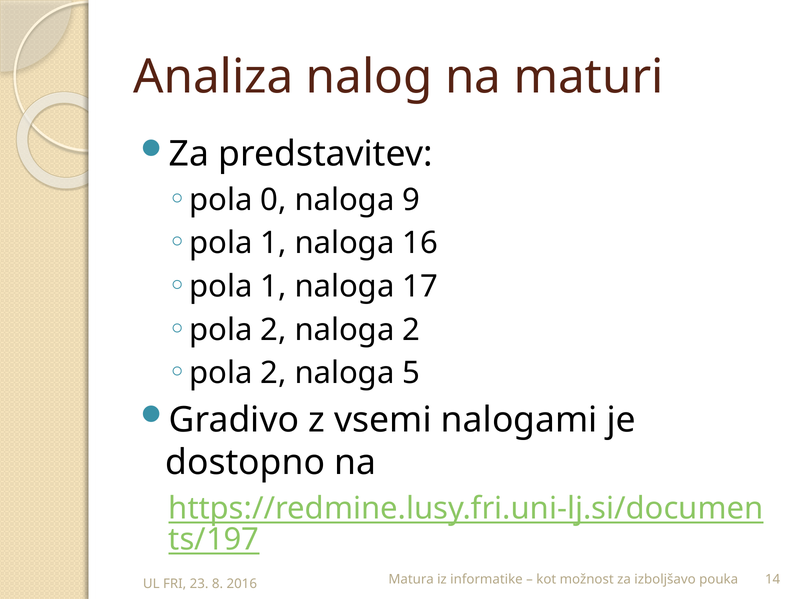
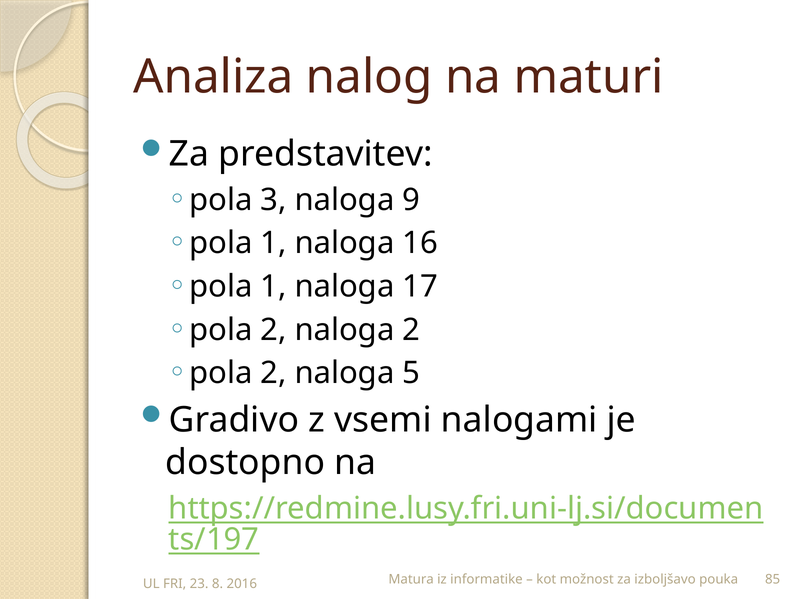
0: 0 -> 3
14: 14 -> 85
